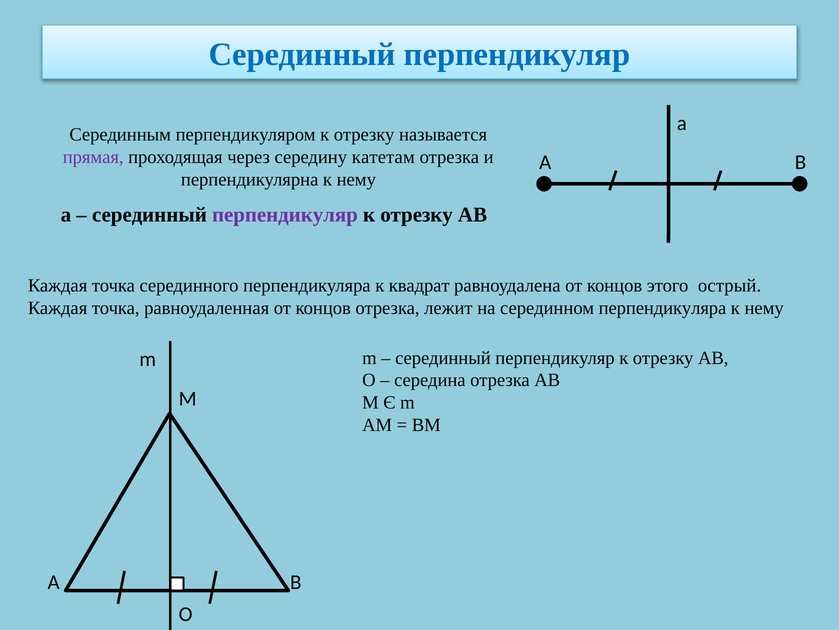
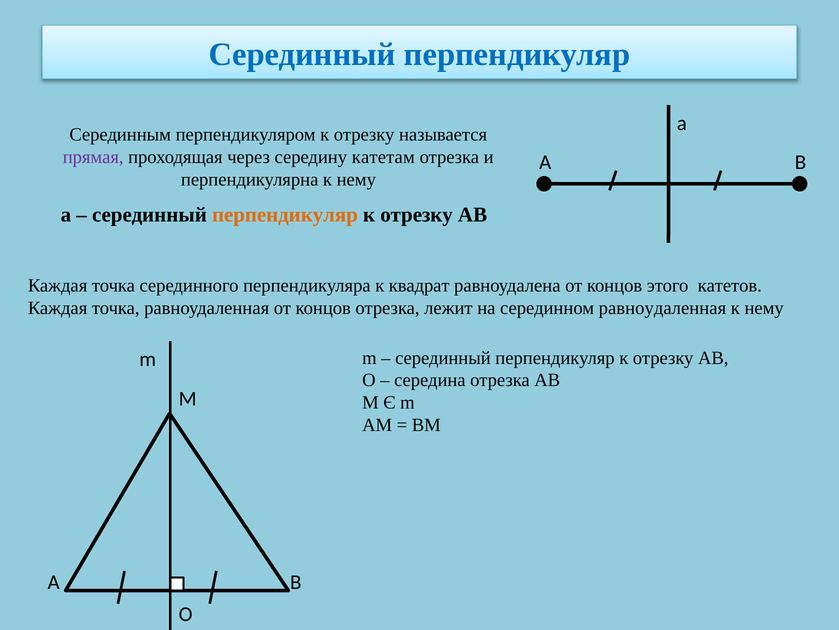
перпендикуляр at (285, 215) colour: purple -> orange
острый: острый -> катетов
серединном перпендикуляра: перпендикуляра -> равноудаленная
